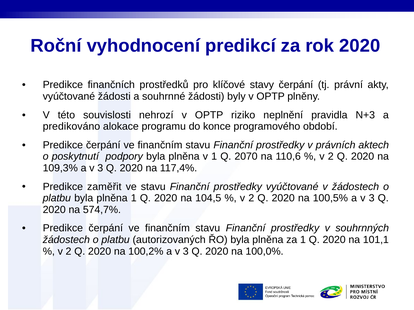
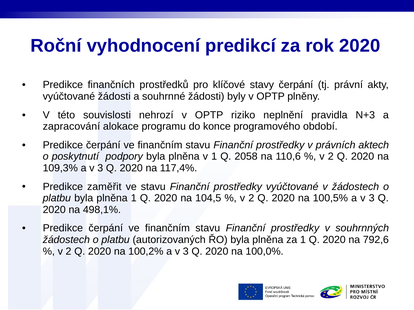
predikováno: predikováno -> zapracování
2070: 2070 -> 2058
574,7%: 574,7% -> 498,1%
101,1: 101,1 -> 792,6
